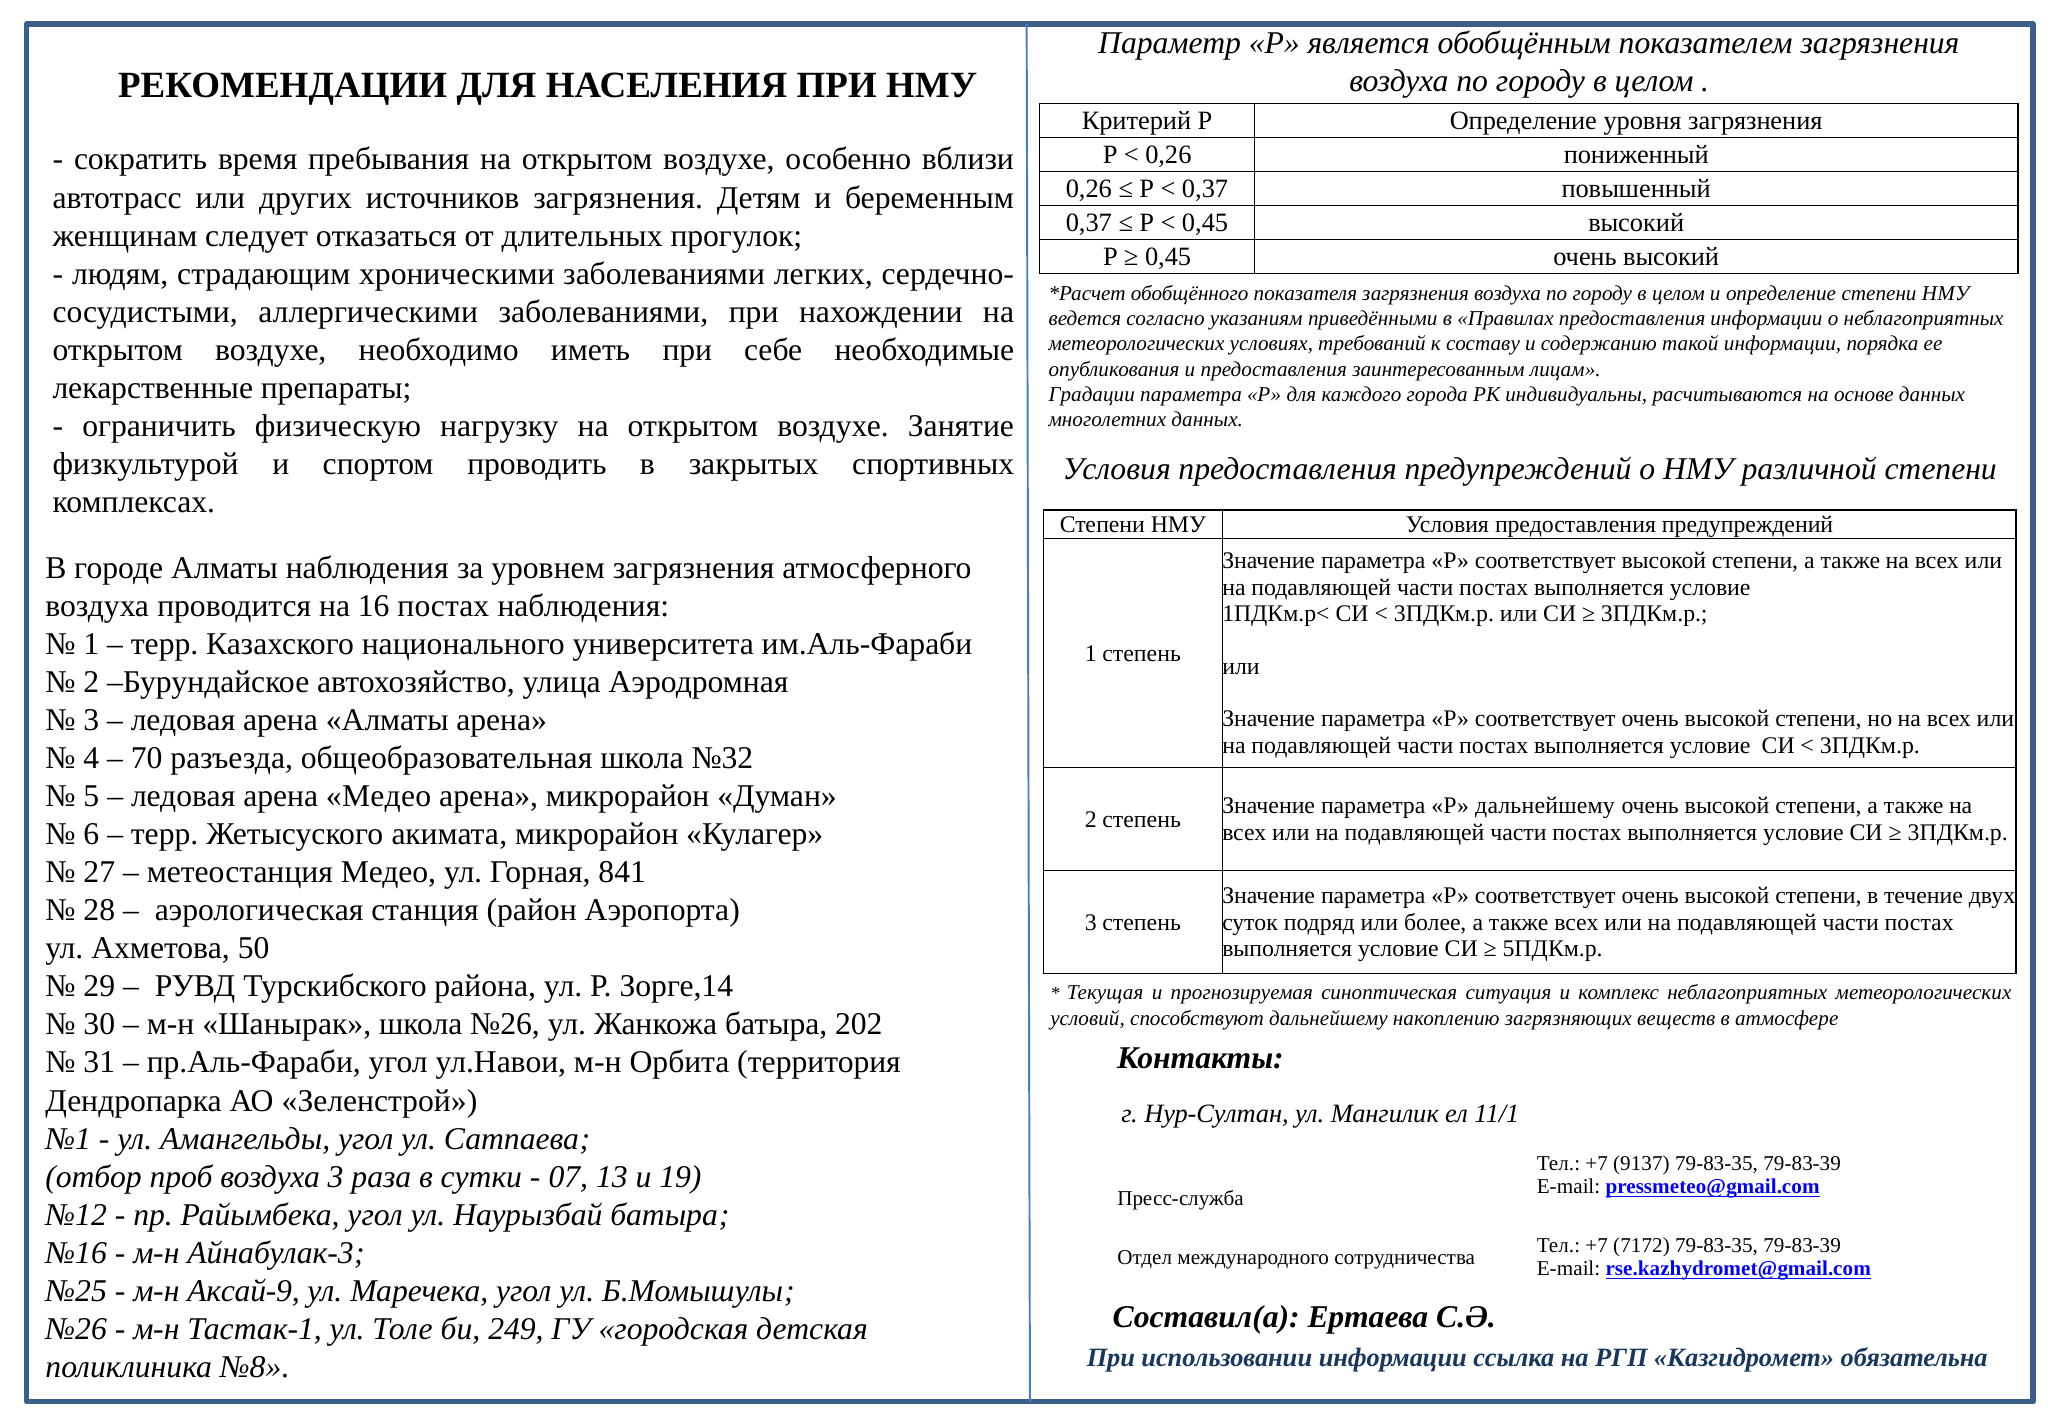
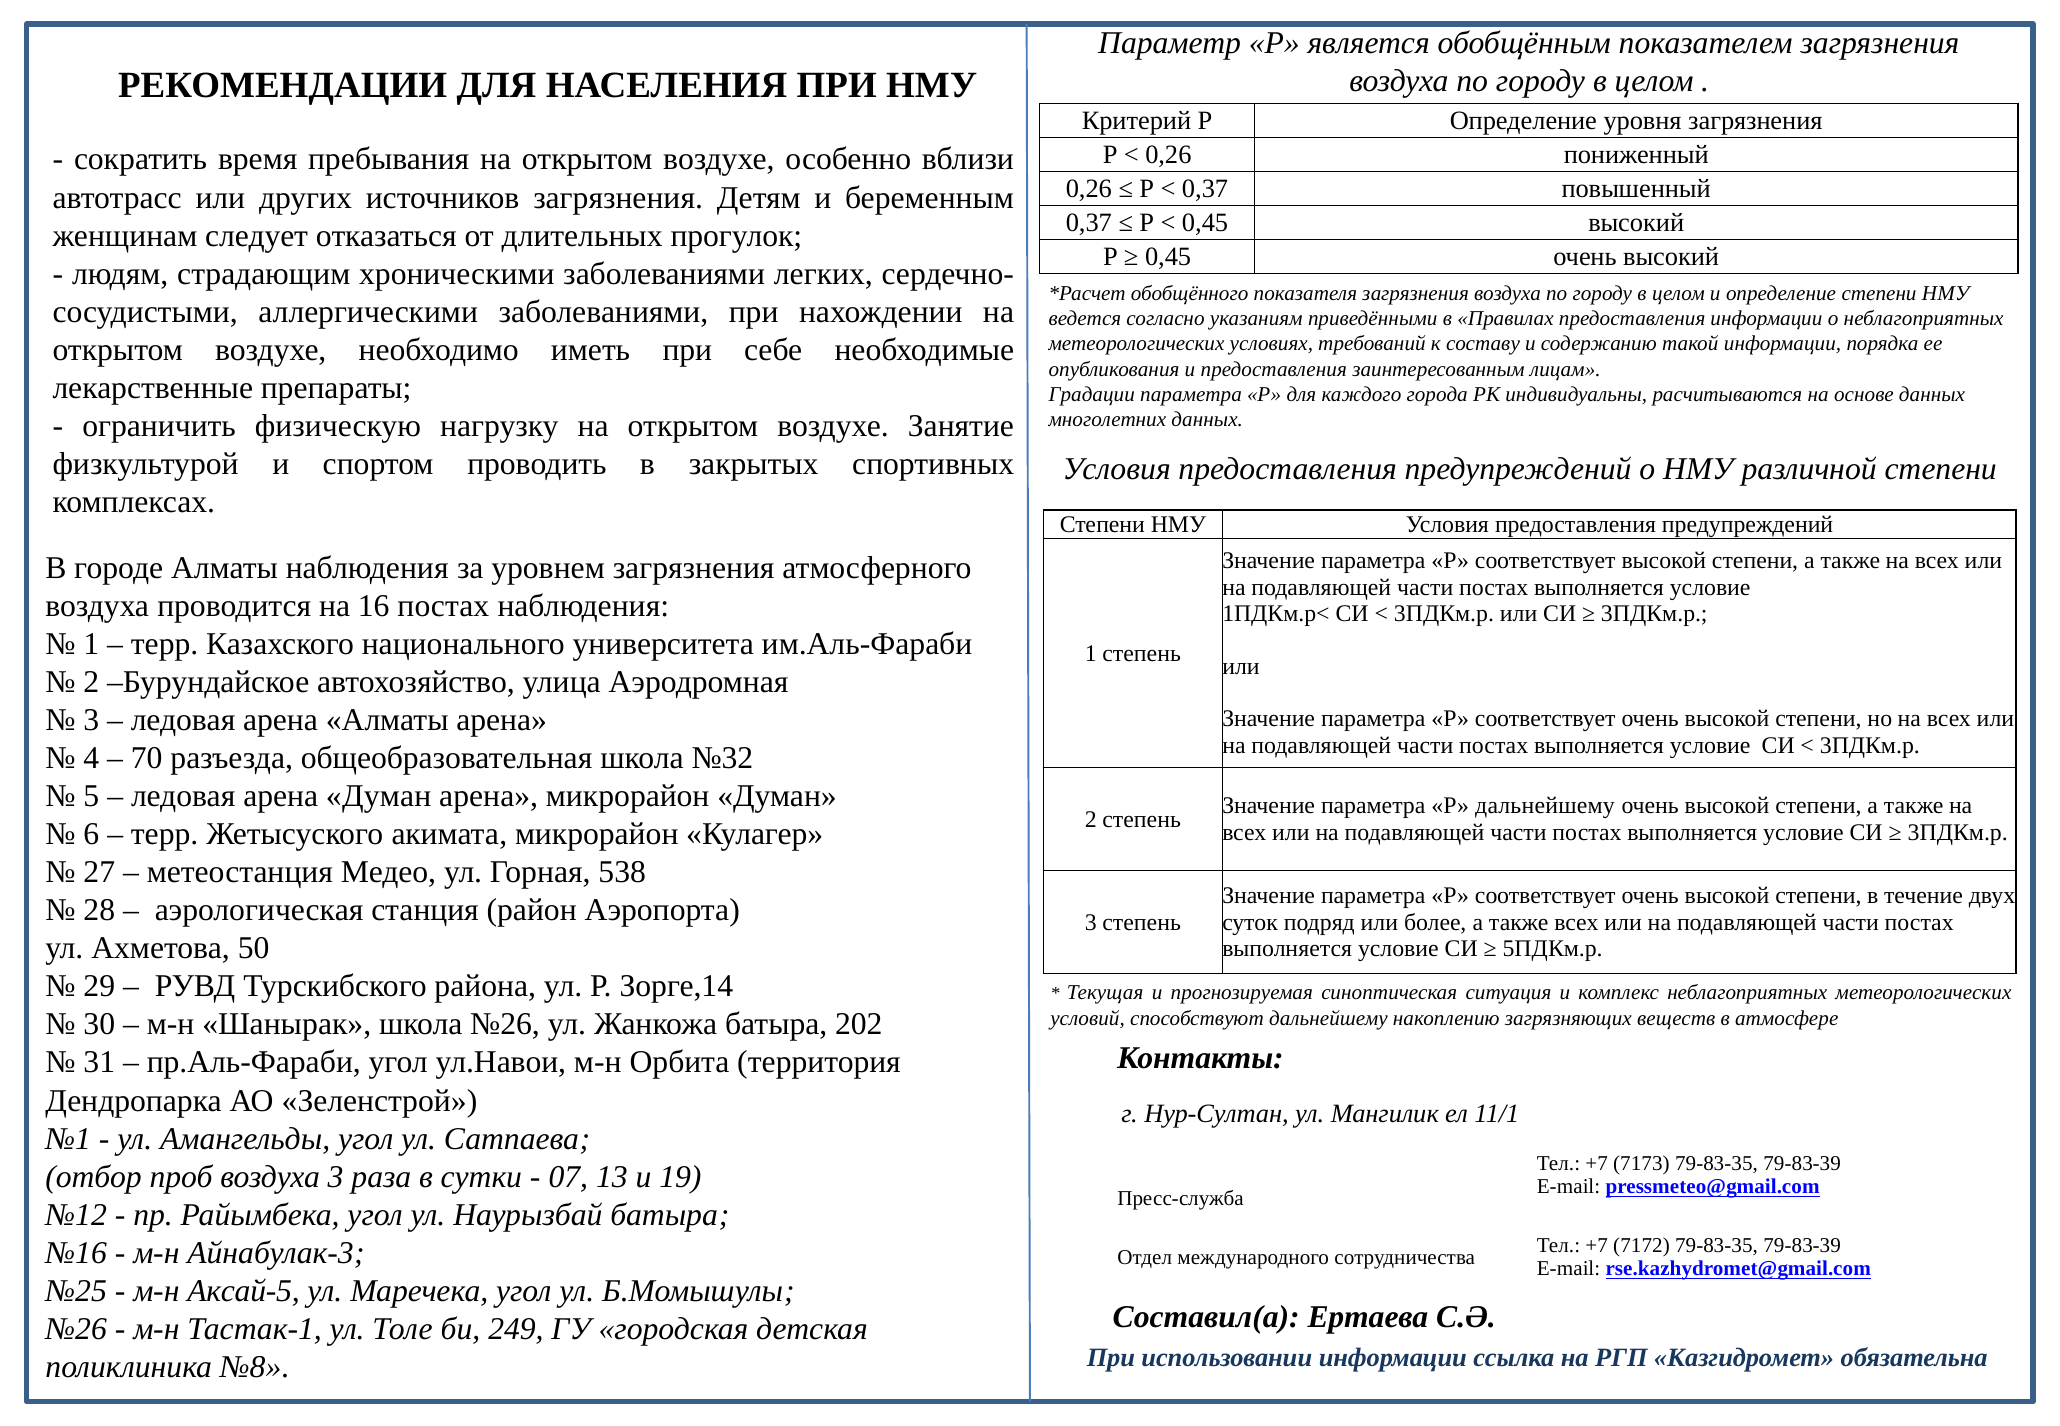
арена Медео: Медео -> Думан
841: 841 -> 538
9137: 9137 -> 7173
Аксай-9: Аксай-9 -> Аксай-5
